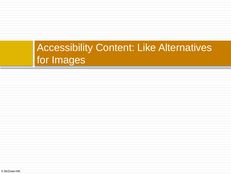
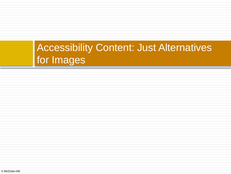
Like: Like -> Just
